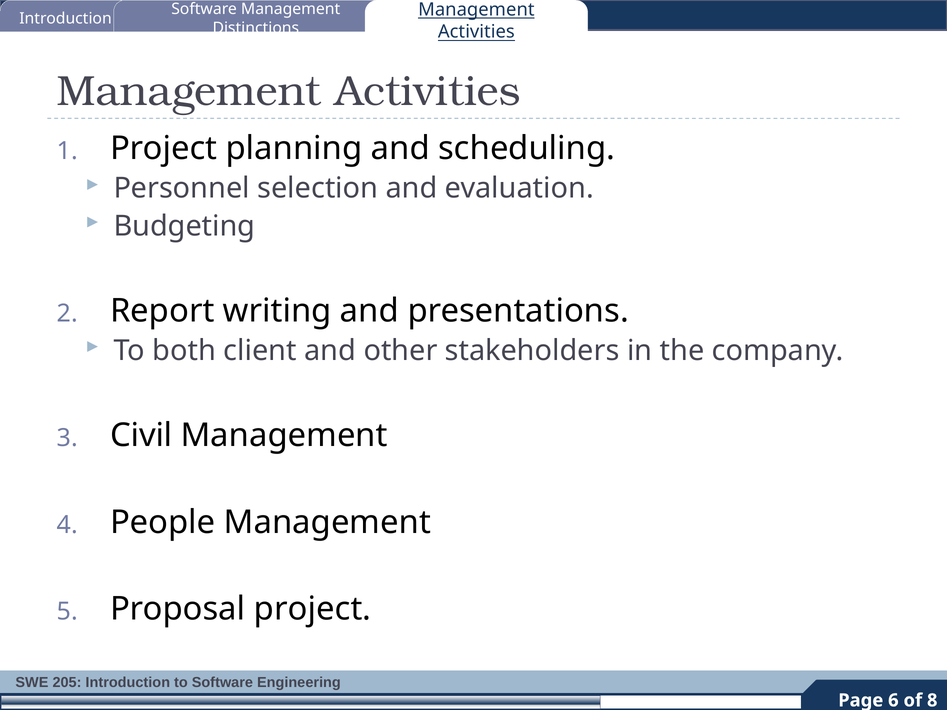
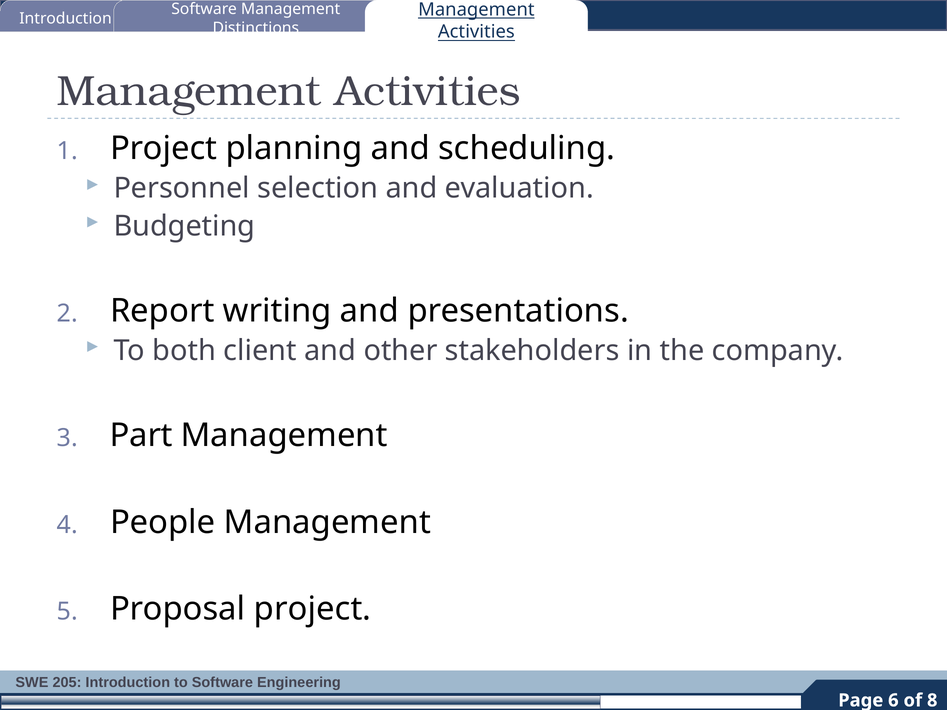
Civil: Civil -> Part
